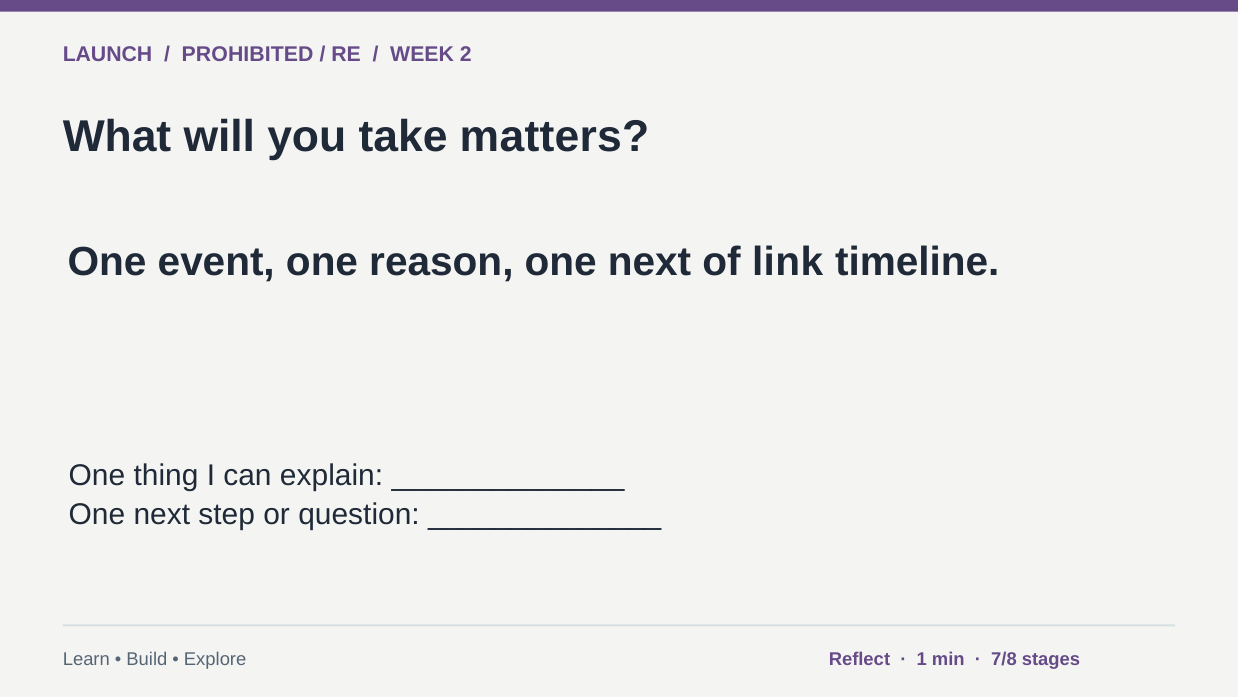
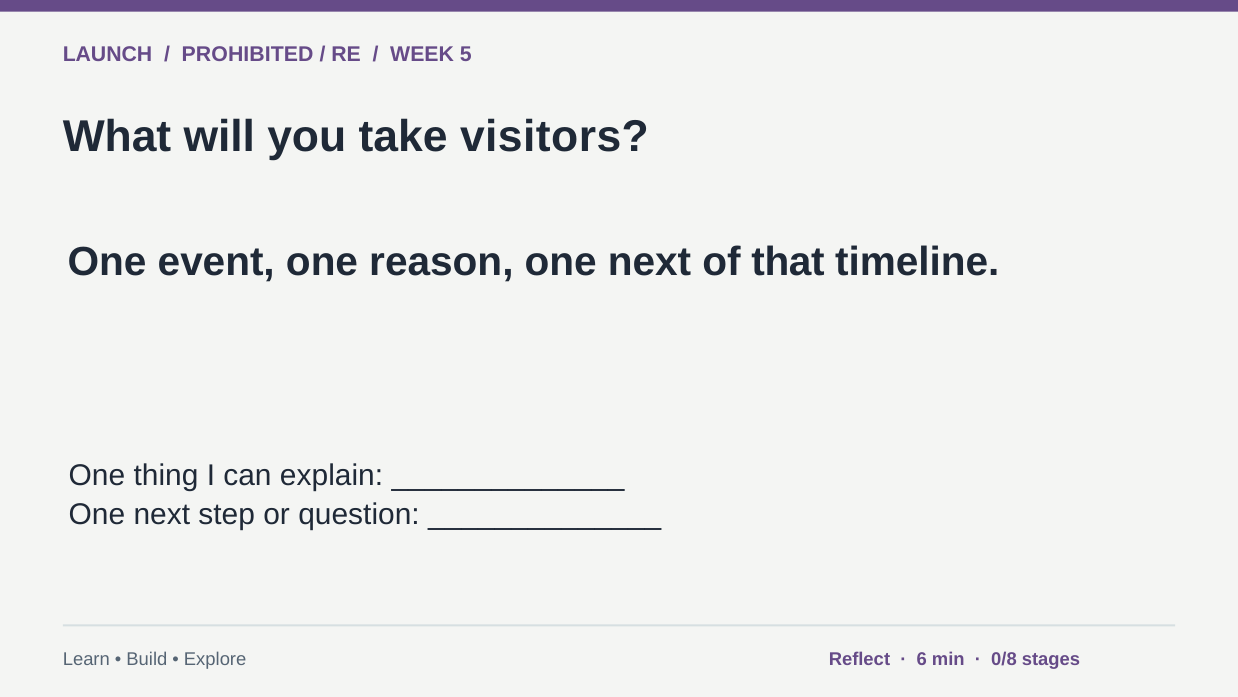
2: 2 -> 5
matters: matters -> visitors
link: link -> that
1: 1 -> 6
7/8: 7/8 -> 0/8
